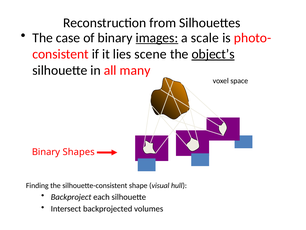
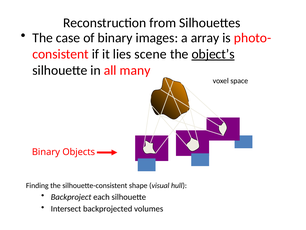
images underline: present -> none
scale: scale -> array
Shapes: Shapes -> Objects
